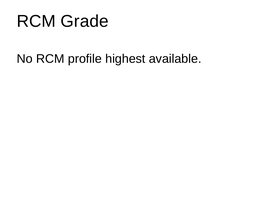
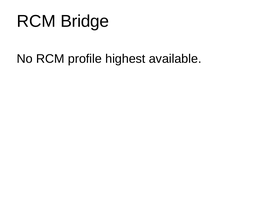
Grade: Grade -> Bridge
